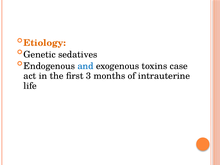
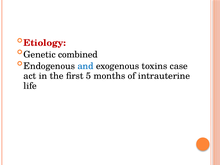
Etiology colour: orange -> red
sedatives: sedatives -> combined
3: 3 -> 5
